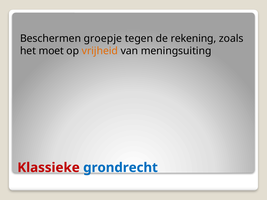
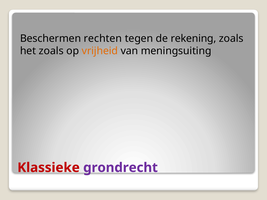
groepje: groepje -> rechten
het moet: moet -> zoals
grondrecht colour: blue -> purple
